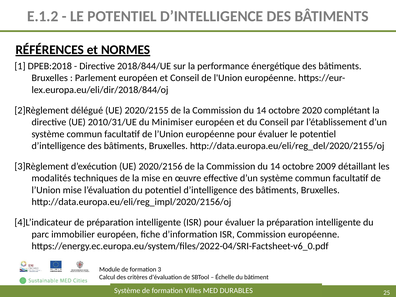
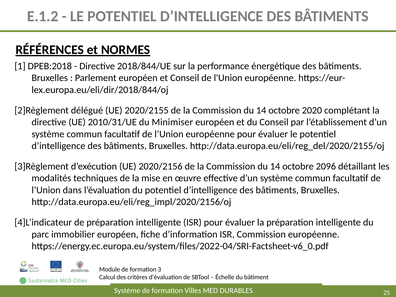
2009: 2009 -> 2096
l’Union mise: mise -> dans
